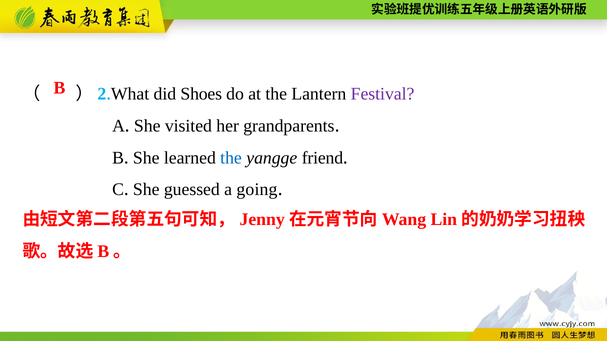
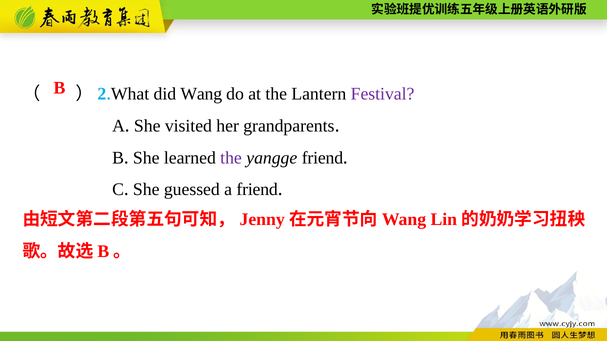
did Shoes: Shoes -> Wang
the at (231, 158) colour: blue -> purple
a going: going -> friend
